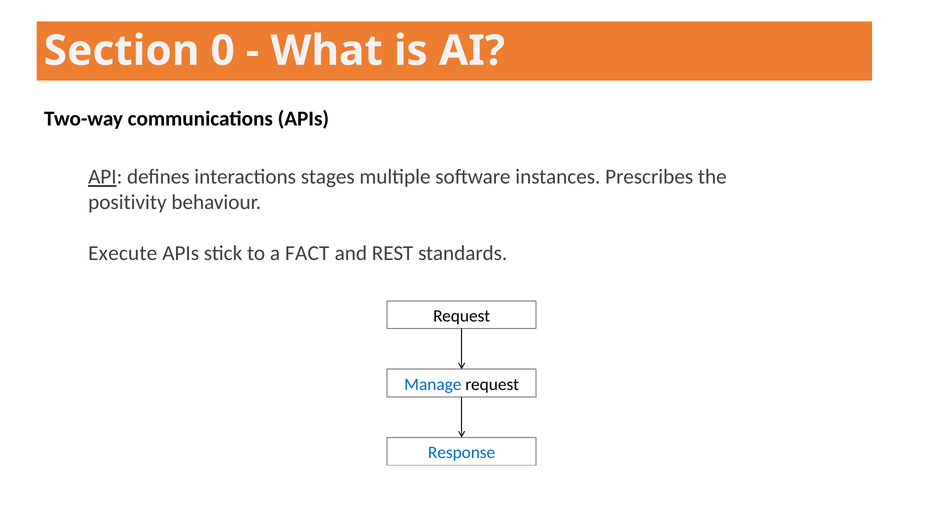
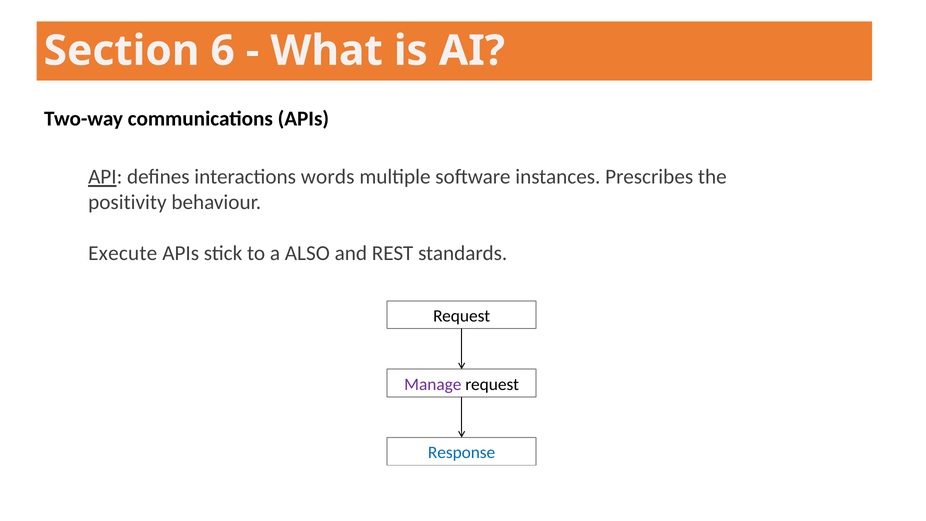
0: 0 -> 6
stages: stages -> words
FACT: FACT -> ALSO
Manage colour: blue -> purple
